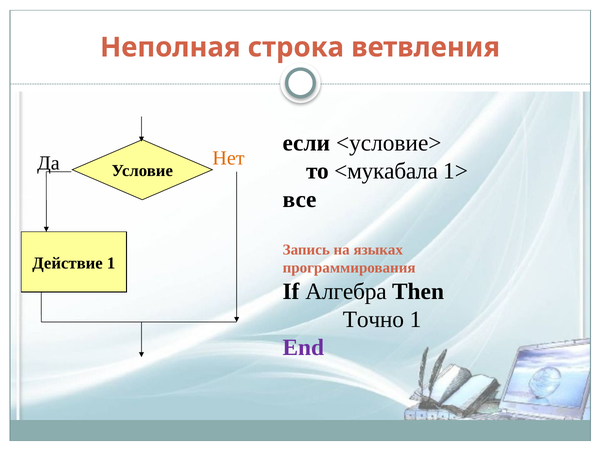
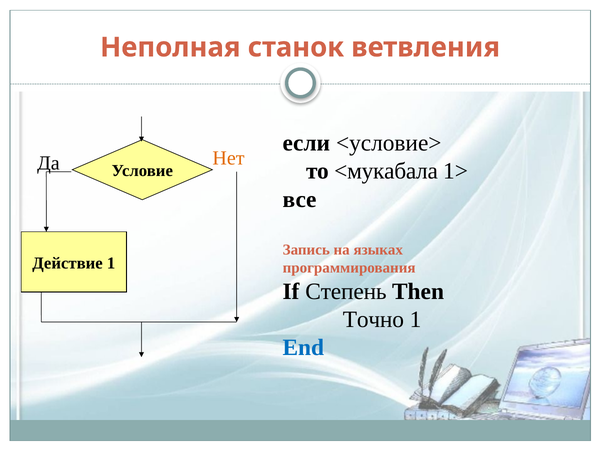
строка: строка -> станок
Алгебра: Алгебра -> Степень
End colour: purple -> blue
